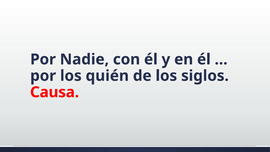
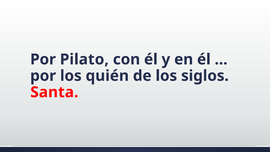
Nadie: Nadie -> Pilato
Causa: Causa -> Santa
